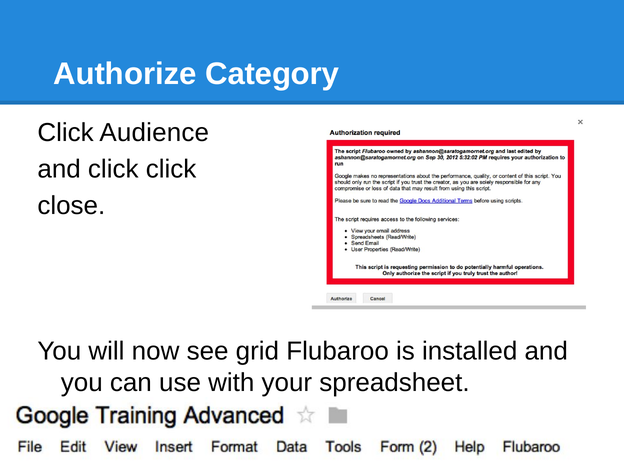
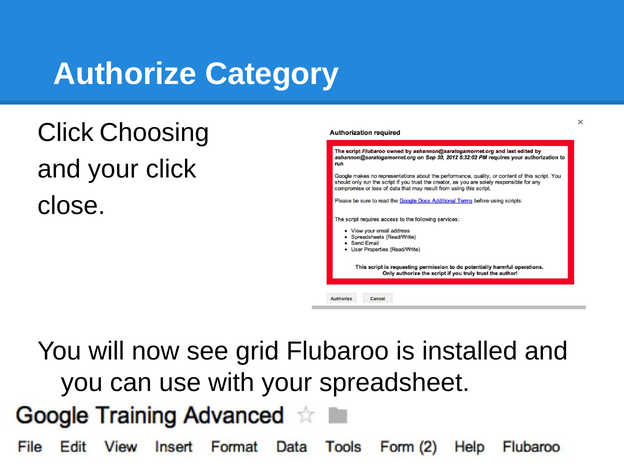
Audience: Audience -> Choosing
and click: click -> your
